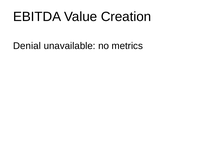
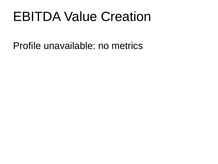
Denial: Denial -> Profile
